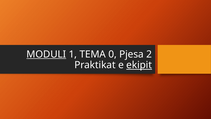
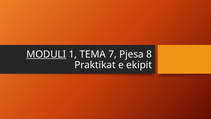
0: 0 -> 7
2: 2 -> 8
ekipit underline: present -> none
